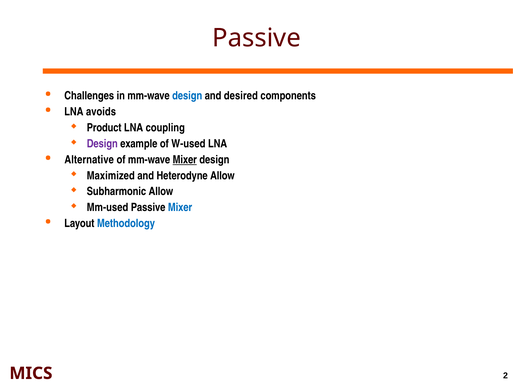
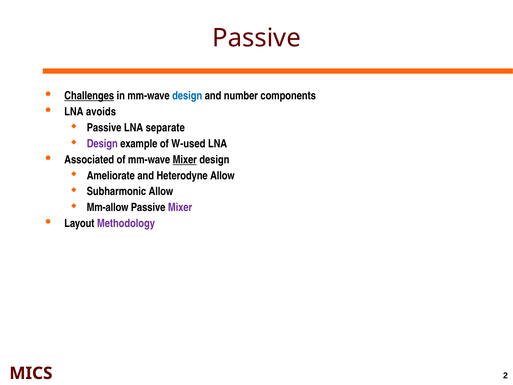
Challenges underline: none -> present
desired: desired -> number
Product at (104, 128): Product -> Passive
coupling: coupling -> separate
Alternative: Alternative -> Associated
Maximized: Maximized -> Ameliorate
Mm-used: Mm-used -> Mm-allow
Mixer at (180, 207) colour: blue -> purple
Methodology colour: blue -> purple
